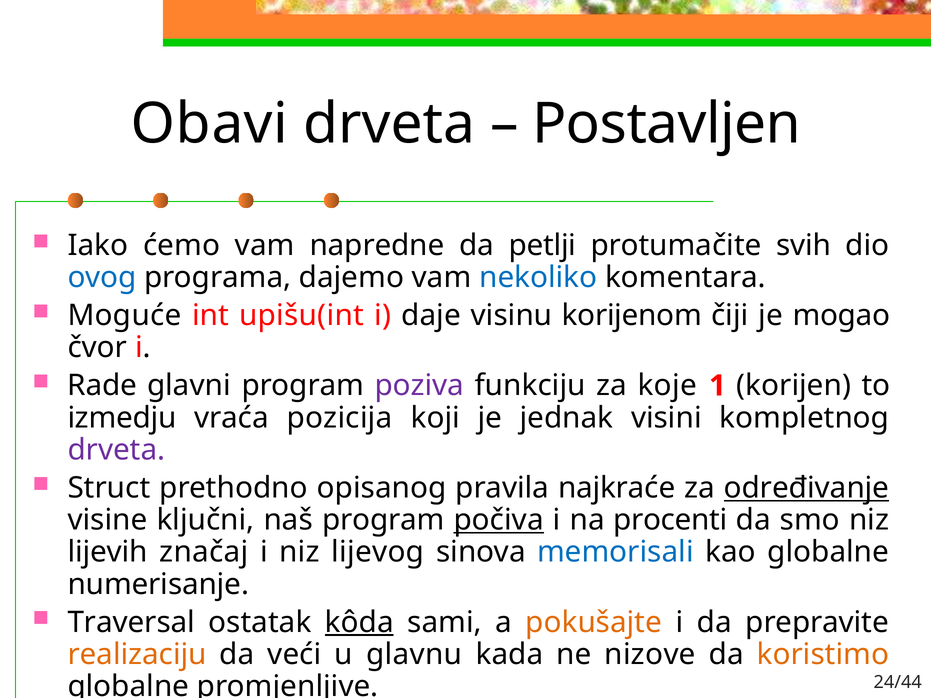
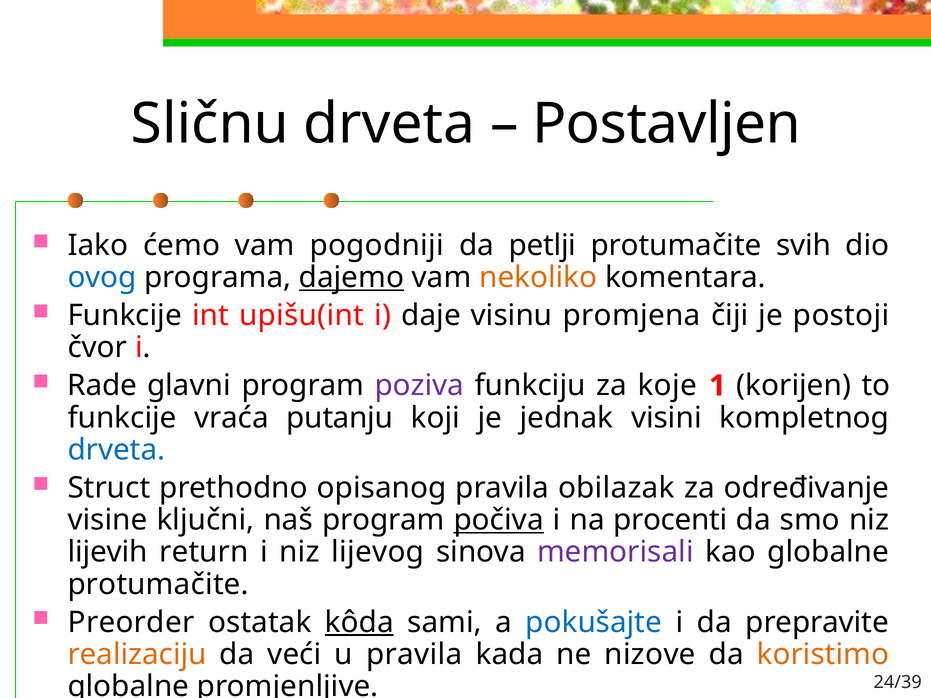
Obavi: Obavi -> Sličnu
napredne: napredne -> pogodniji
dajemo underline: none -> present
nekoliko colour: blue -> orange
Moguće at (125, 316): Moguće -> Funkcije
korijenom: korijenom -> promjena
mogao: mogao -> postoji
izmedju at (122, 418): izmedju -> funkcije
pozicija: pozicija -> putanju
drveta at (116, 450) colour: purple -> blue
najkraće: najkraće -> obilazak
određivanje underline: present -> none
značaj: značaj -> return
memorisali colour: blue -> purple
numerisanje at (158, 584): numerisanje -> protumačite
Traversal: Traversal -> Preorder
pokušajte colour: orange -> blue
u glavnu: glavnu -> pravila
24/44: 24/44 -> 24/39
